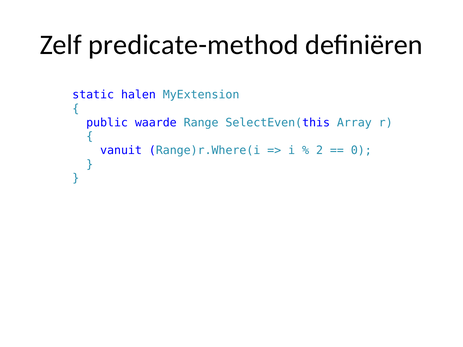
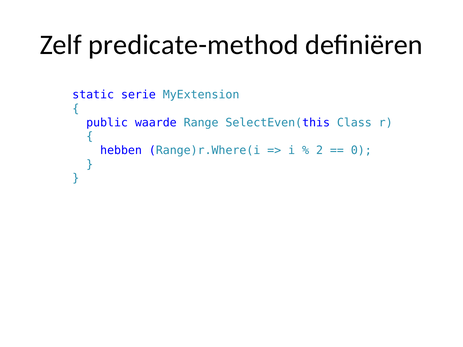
halen: halen -> serie
Array: Array -> Class
vanuit: vanuit -> hebben
